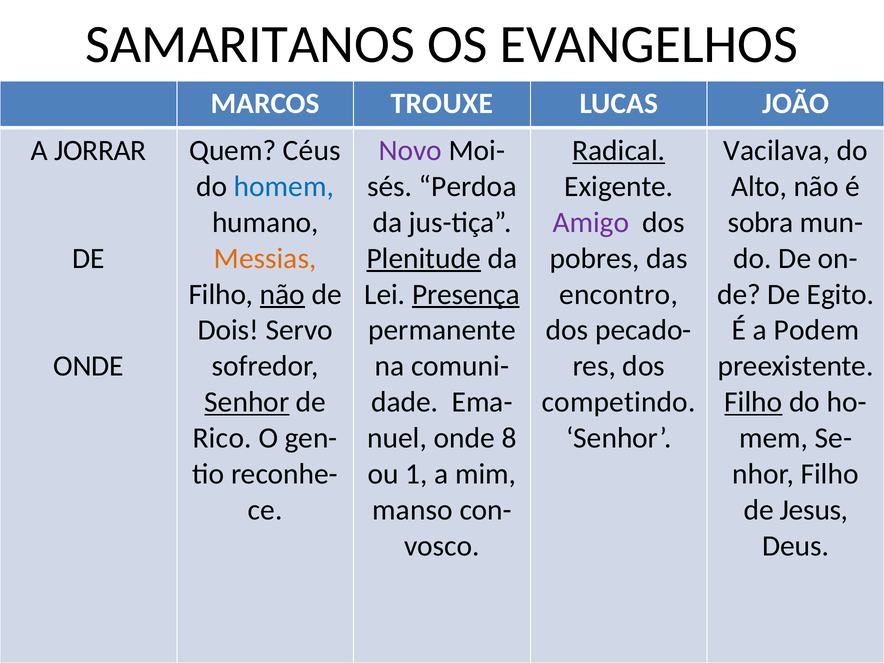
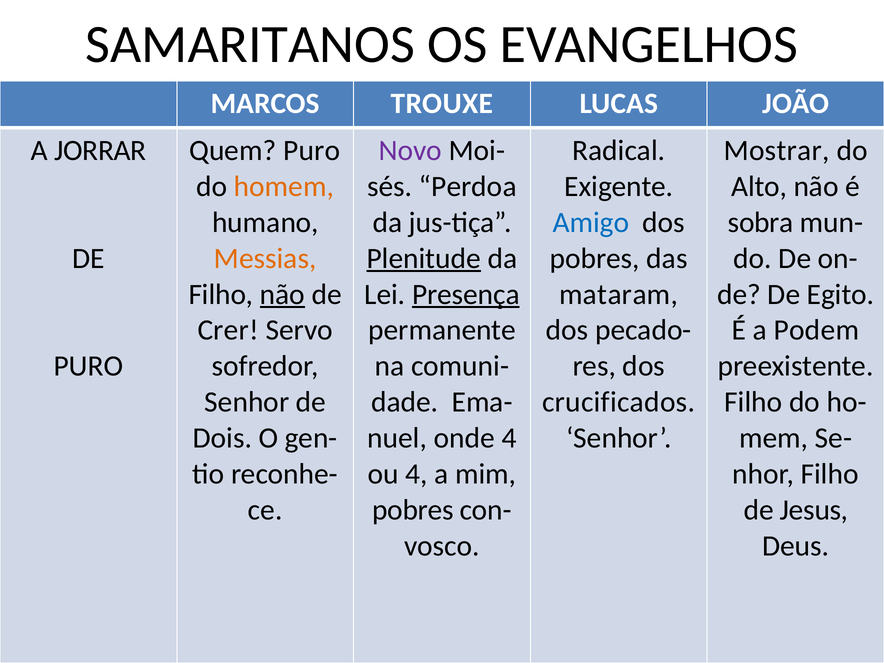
Quem Céus: Céus -> Puro
Radical underline: present -> none
Vacilava: Vacilava -> Mostrar
homem colour: blue -> orange
Amigo colour: purple -> blue
encontro: encontro -> mataram
Dois: Dois -> Crer
ONDE at (89, 366): ONDE -> PURO
Senhor at (247, 402) underline: present -> none
competindo: competindo -> crucificados
Filho at (753, 402) underline: present -> none
Rico: Rico -> Dois
onde 8: 8 -> 4
ou 1: 1 -> 4
manso at (413, 510): manso -> pobres
